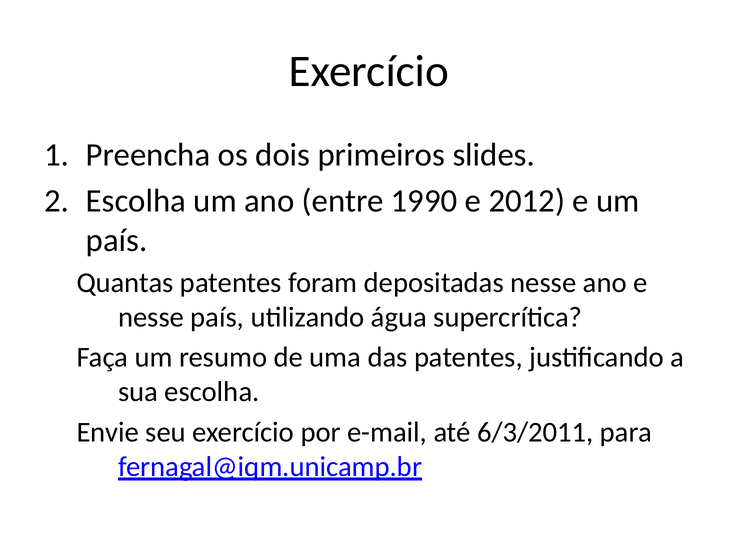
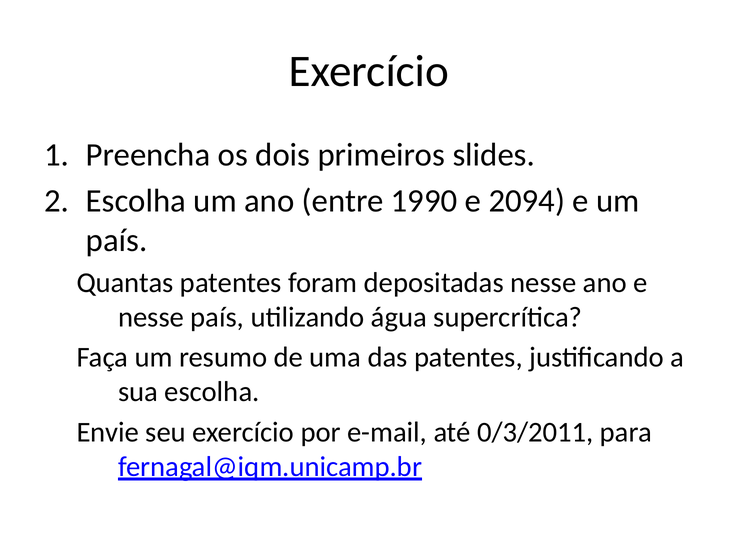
2012: 2012 -> 2094
6/3/2011: 6/3/2011 -> 0/3/2011
